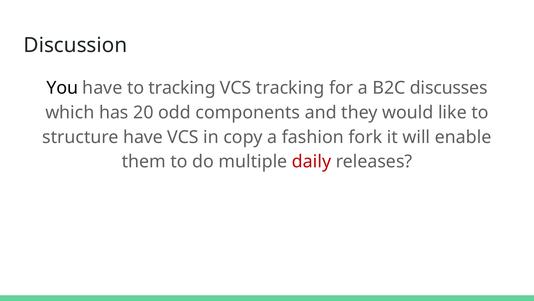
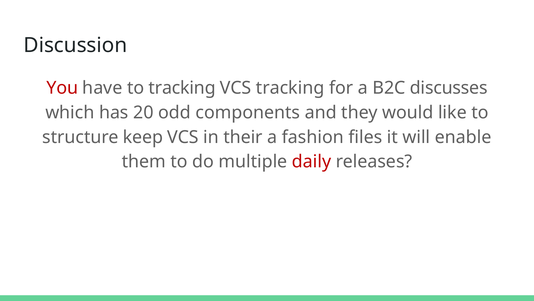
You colour: black -> red
structure have: have -> keep
copy: copy -> their
fork: fork -> files
